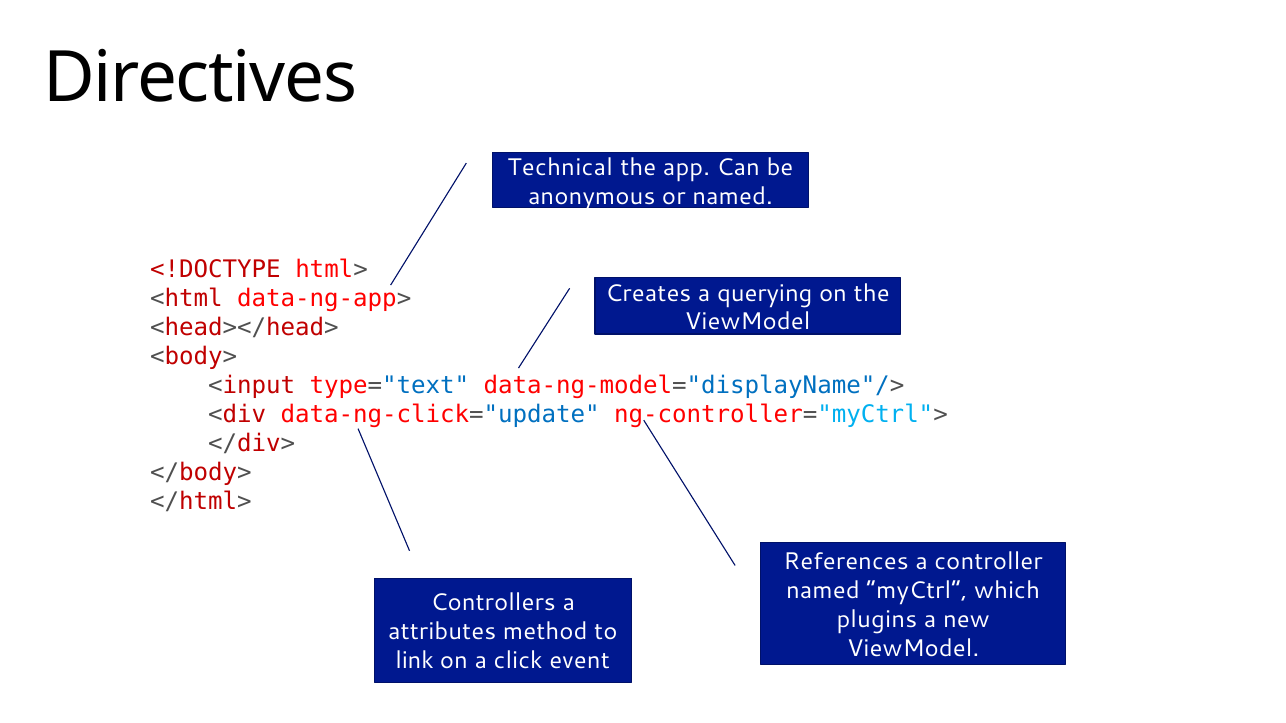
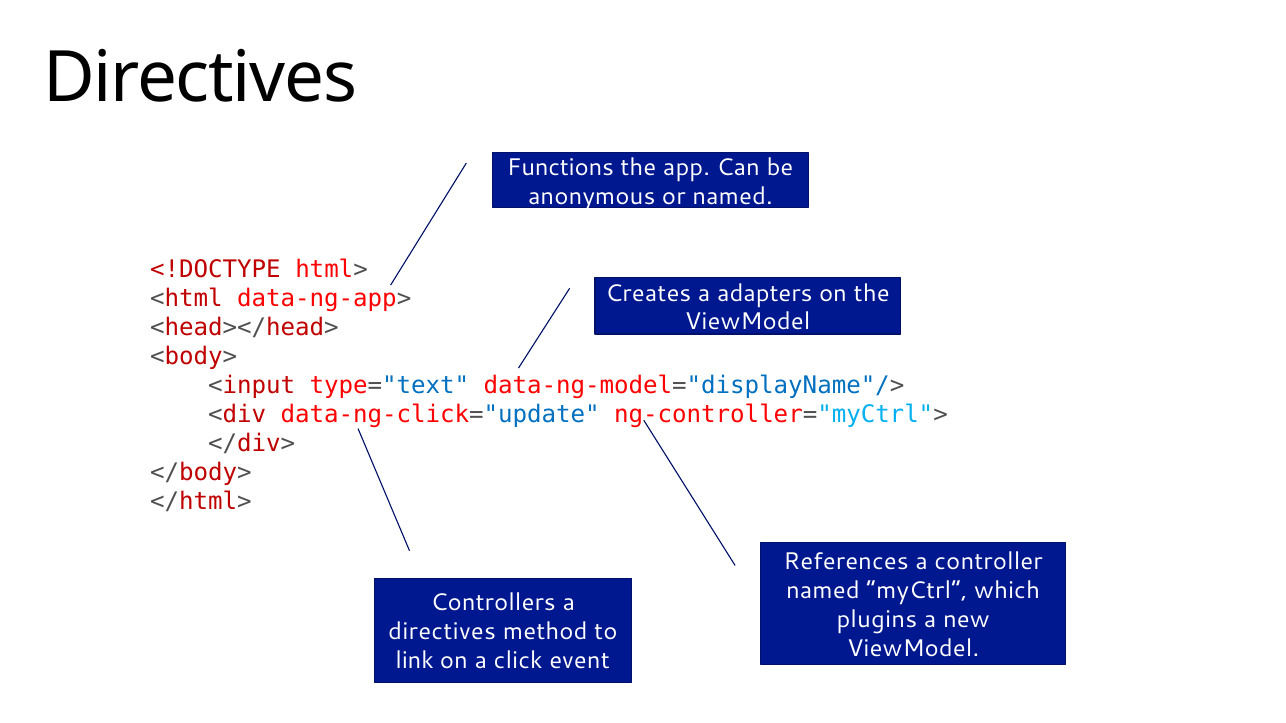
Technical: Technical -> Functions
querying: querying -> adapters
attributes at (442, 632): attributes -> directives
